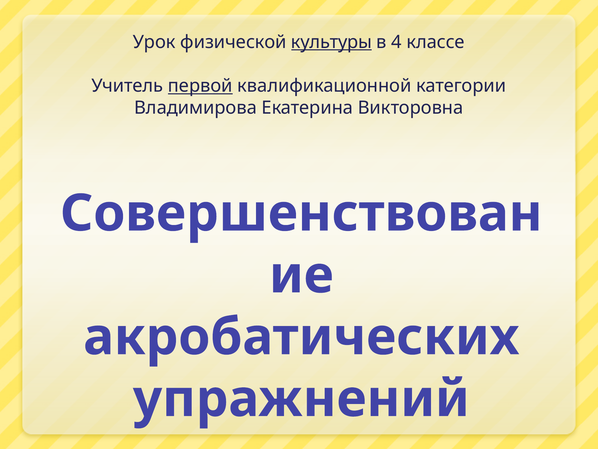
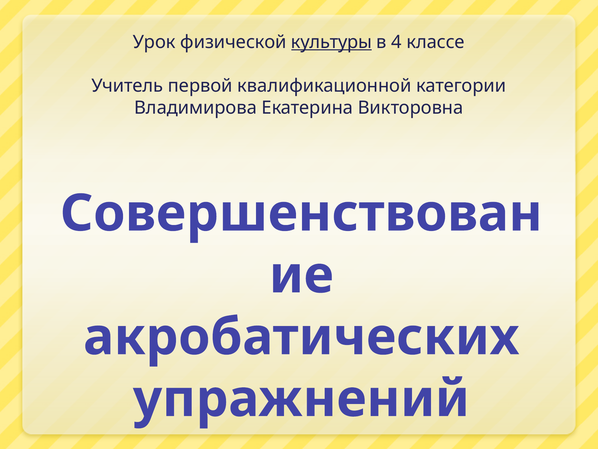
первой underline: present -> none
